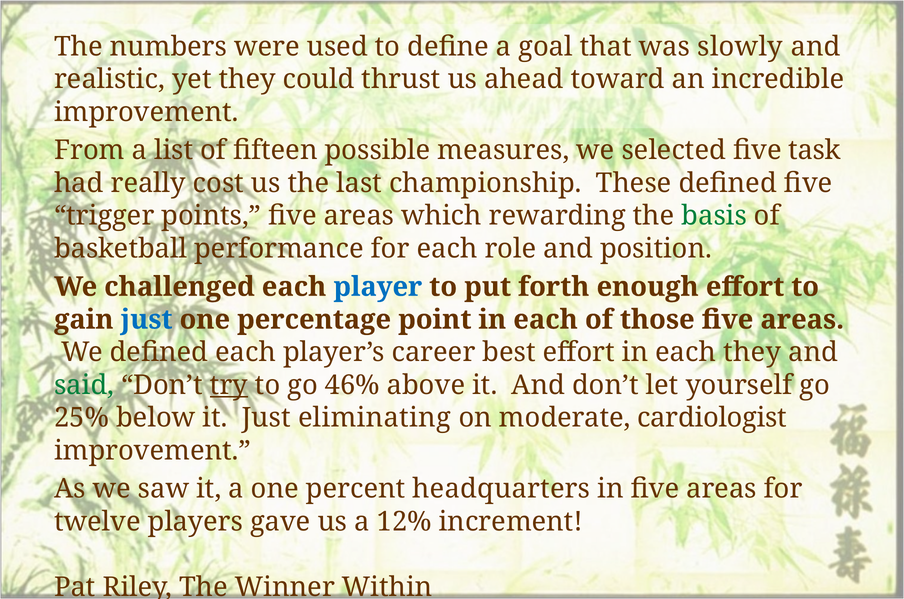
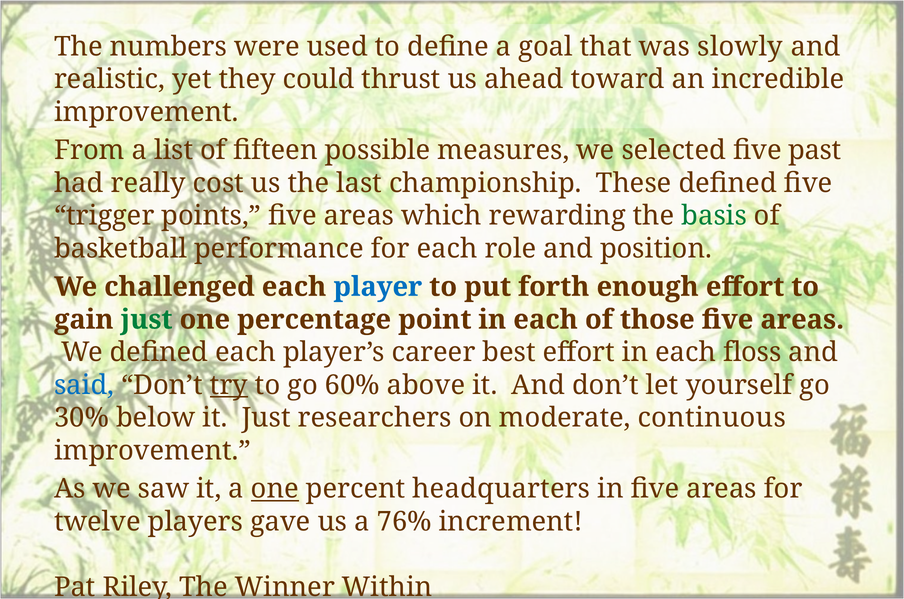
task: task -> past
just at (147, 320) colour: blue -> green
each they: they -> floss
said colour: green -> blue
46%: 46% -> 60%
25%: 25% -> 30%
eliminating: eliminating -> researchers
cardiologist: cardiologist -> continuous
one at (275, 489) underline: none -> present
12%: 12% -> 76%
